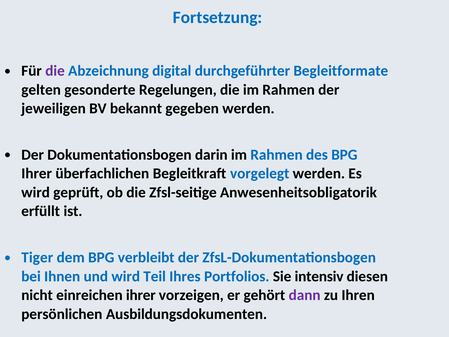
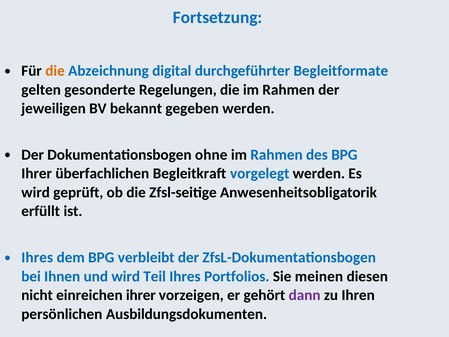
die at (55, 71) colour: purple -> orange
darin: darin -> ohne
Tiger at (37, 257): Tiger -> Ihres
intensiv: intensiv -> meinen
